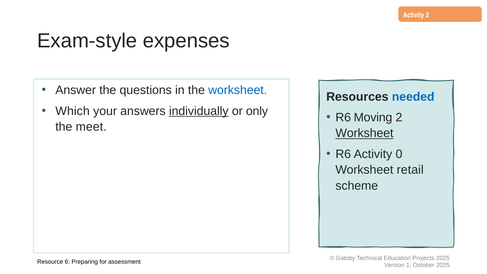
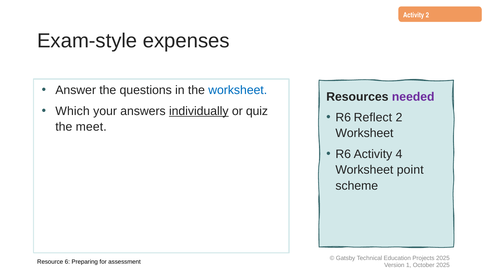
needed colour: blue -> purple
only: only -> quiz
Moving: Moving -> Reflect
Worksheet at (364, 133) underline: present -> none
0: 0 -> 4
retail: retail -> point
